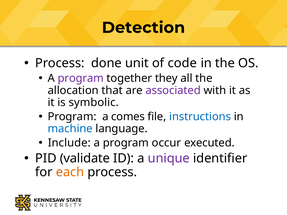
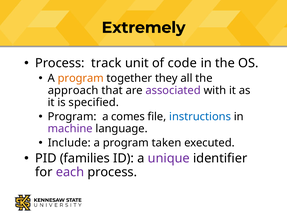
Detection: Detection -> Extremely
done: done -> track
program at (81, 78) colour: purple -> orange
allocation: allocation -> approach
symbolic: symbolic -> specified
machine colour: blue -> purple
occur: occur -> taken
validate: validate -> families
each colour: orange -> purple
